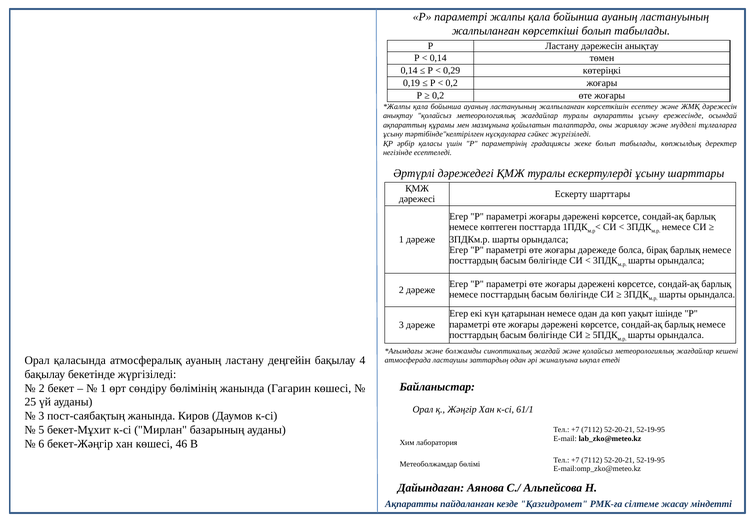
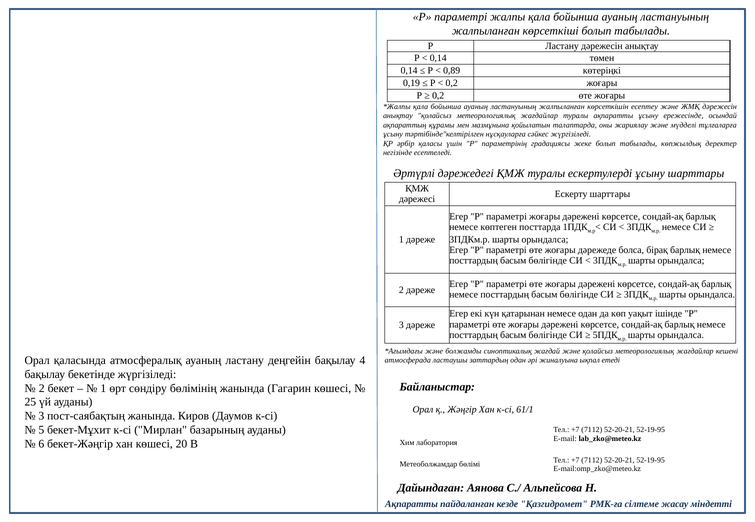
0,29: 0,29 -> 0,89
46: 46 -> 20
